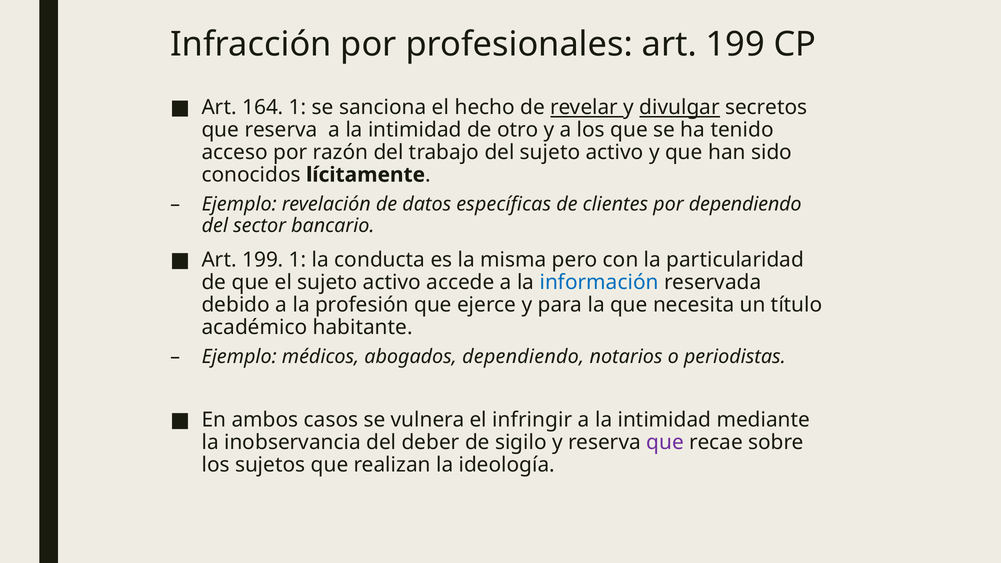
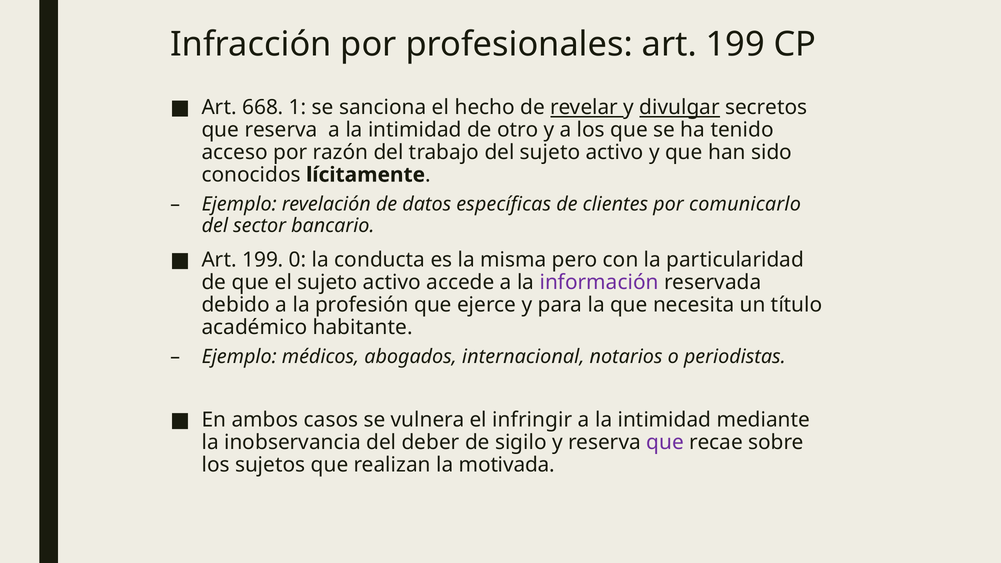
164: 164 -> 668
por dependiendo: dependiendo -> comunicarlo
199 1: 1 -> 0
información colour: blue -> purple
abogados dependiendo: dependiendo -> internacional
ideología: ideología -> motivada
